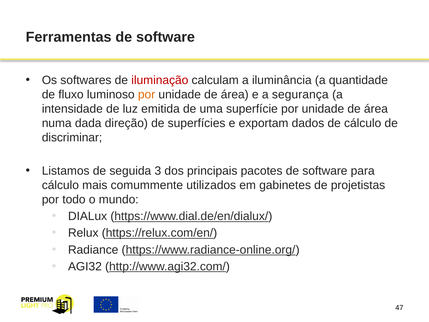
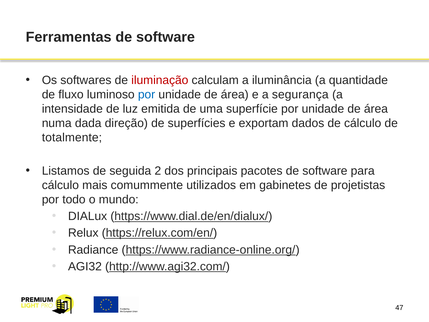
por at (147, 94) colour: orange -> blue
discriminar: discriminar -> totalmente
3: 3 -> 2
